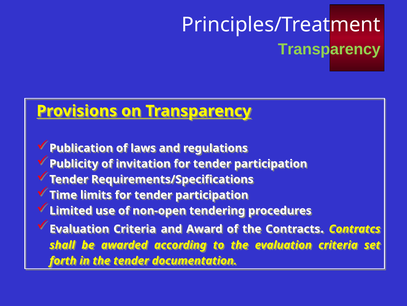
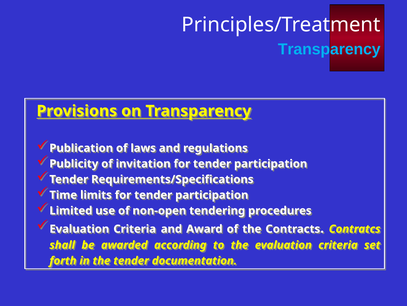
Transparency at (329, 49) colour: light green -> light blue
